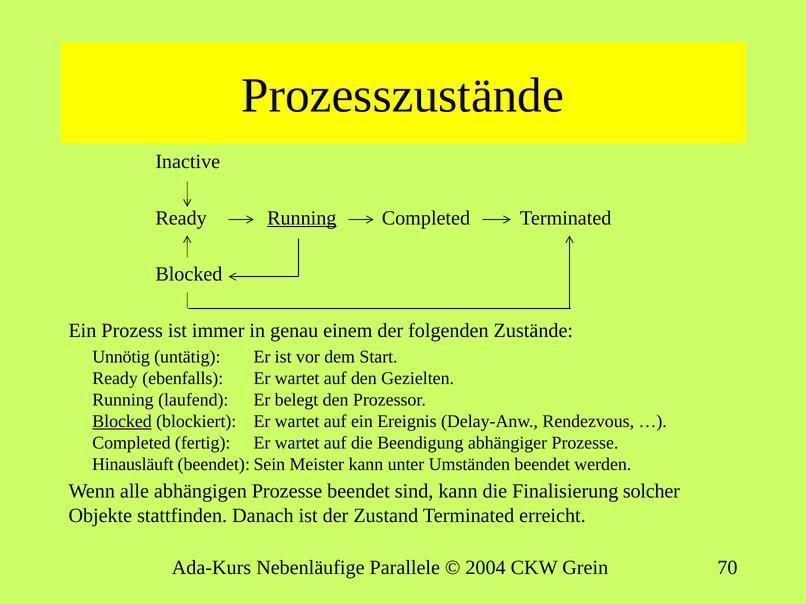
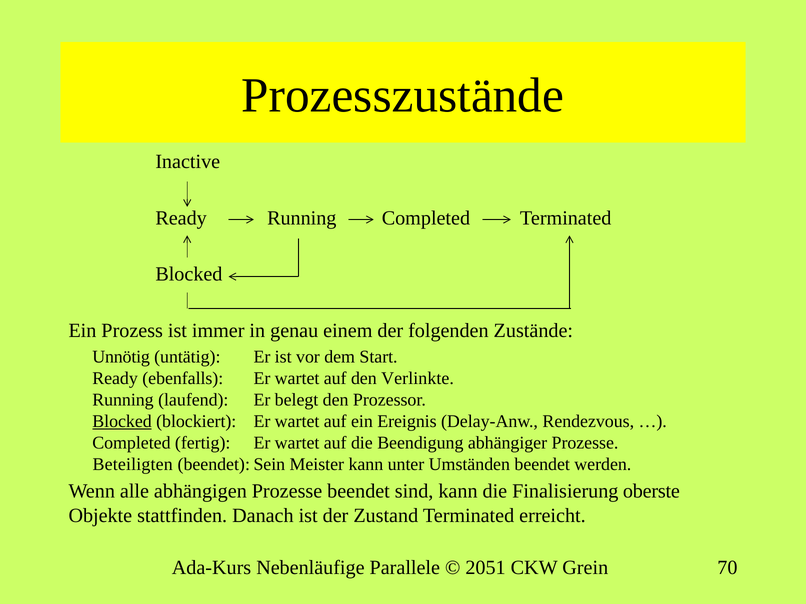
Running at (302, 218) underline: present -> none
Gezielten: Gezielten -> Verlinkte
Hinausläuft: Hinausläuft -> Beteiligten
solcher: solcher -> oberste
2004: 2004 -> 2051
